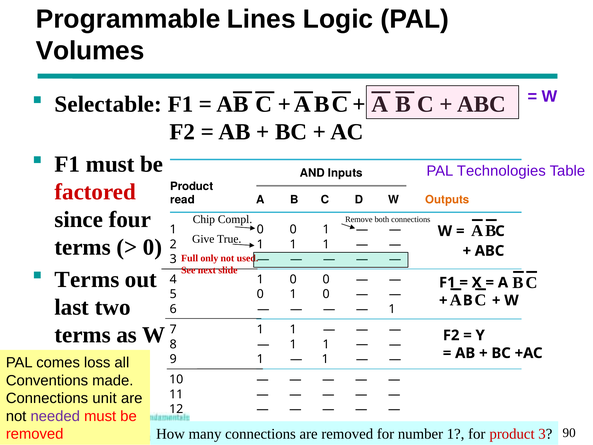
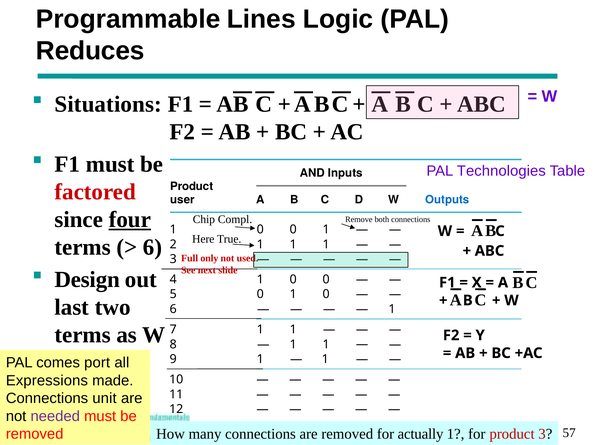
Volumes: Volumes -> Reduces
Selectable: Selectable -> Situations
read: read -> user
Outputs colour: orange -> blue
four underline: none -> present
Give: Give -> Here
0 at (153, 247): 0 -> 6
Terms at (87, 279): Terms -> Design
loss: loss -> port
Conventions: Conventions -> Expressions
90: 90 -> 57
number: number -> actually
